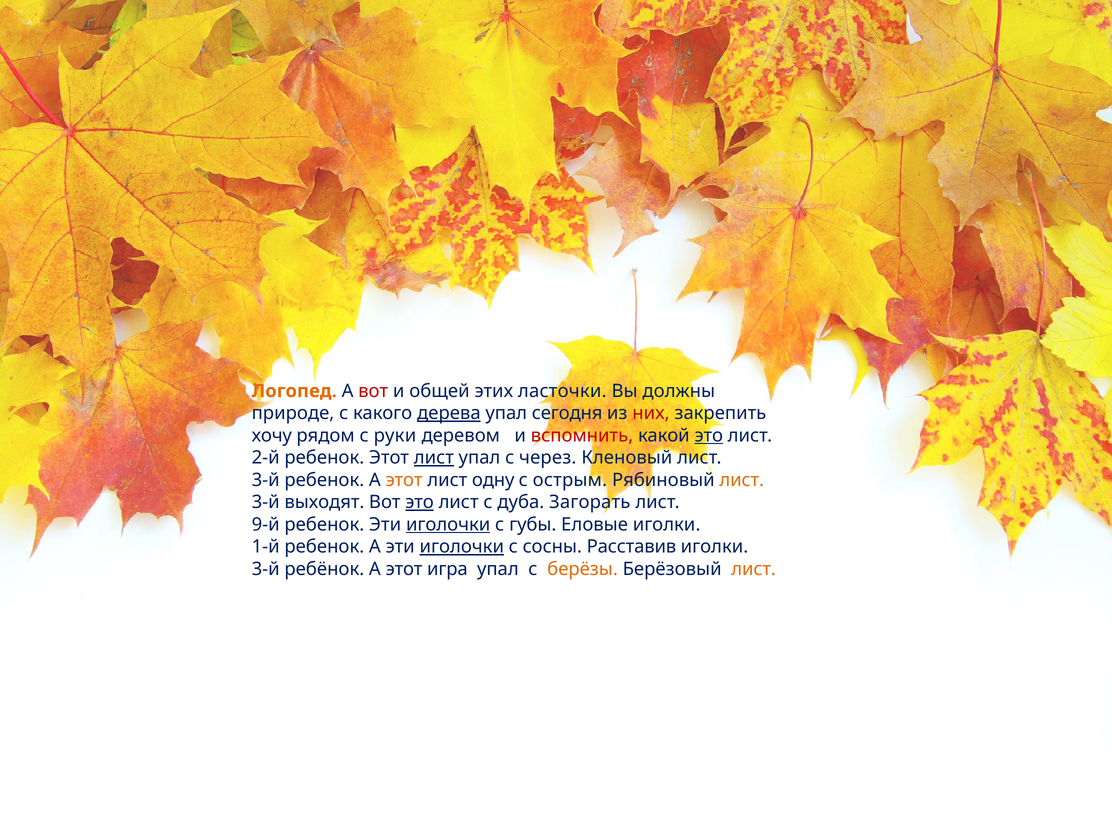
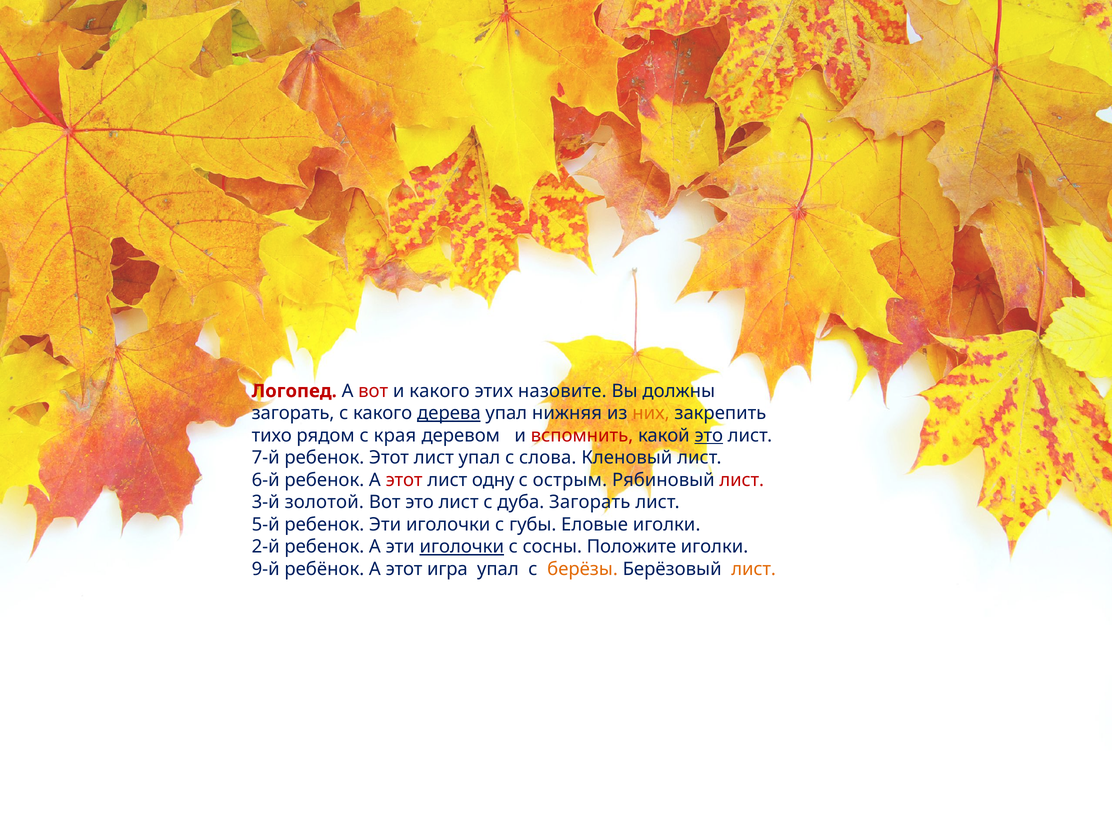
Логопед colour: orange -> red
и общей: общей -> какого
ласточки: ласточки -> назовите
природе at (293, 413): природе -> загорать
сегодня: сегодня -> нижняя
них colour: red -> orange
хочу: хочу -> тихо
руки: руки -> края
2-й: 2-й -> 7-й
лист at (434, 458) underline: present -> none
через: через -> слова
3-й at (266, 480): 3-й -> 6-й
этот at (404, 480) colour: orange -> red
лист at (742, 480) colour: orange -> red
выходят: выходят -> золотой
это at (420, 502) underline: present -> none
9-й: 9-й -> 5-й
иголочки at (448, 524) underline: present -> none
1-й: 1-й -> 2-й
Расставив: Расставив -> Положите
3-й at (266, 569): 3-й -> 9-й
